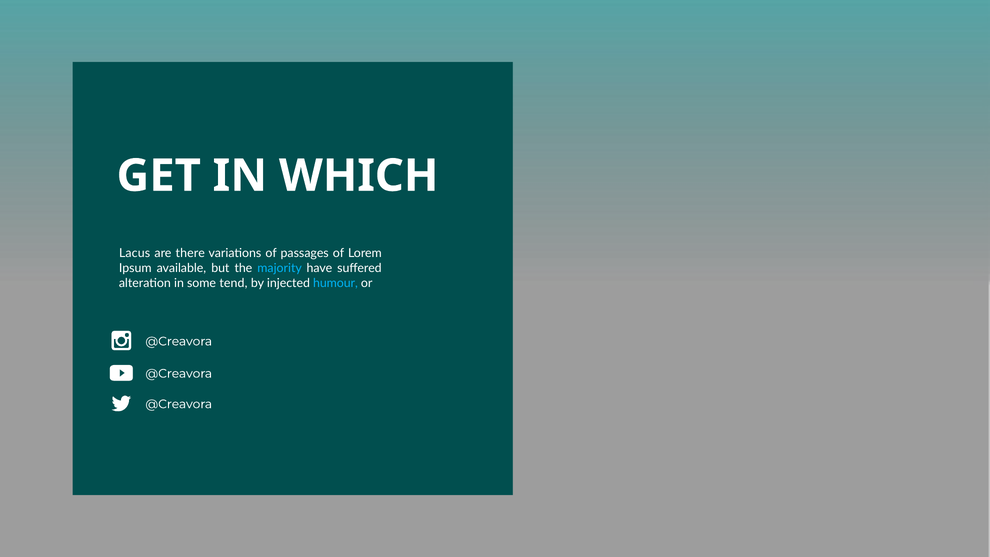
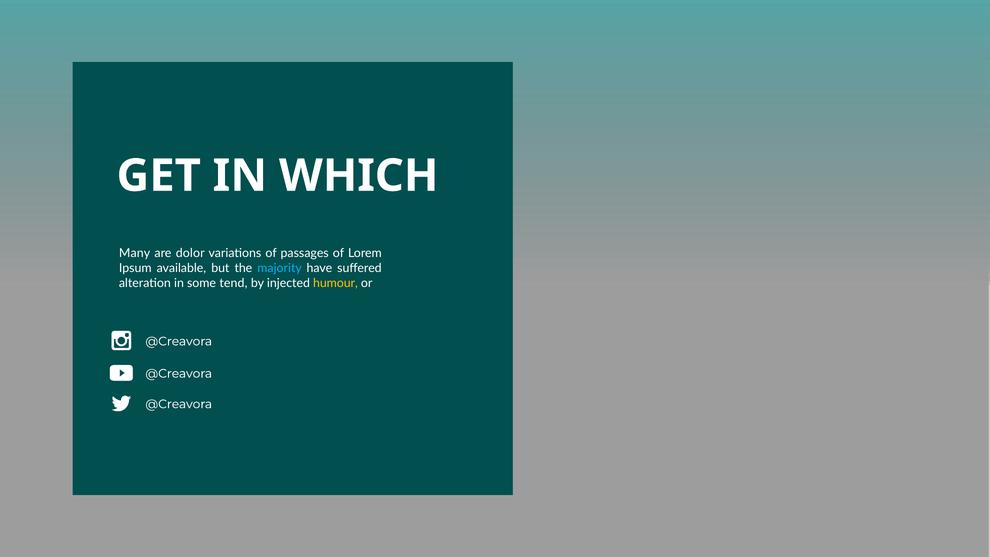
Lacus: Lacus -> Many
there: there -> dolor
humour colour: light blue -> yellow
